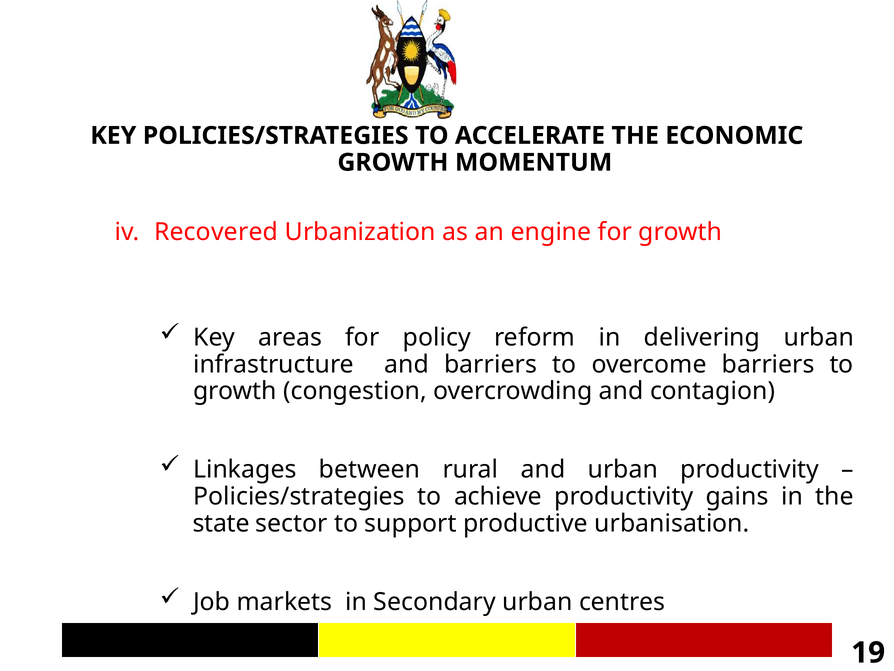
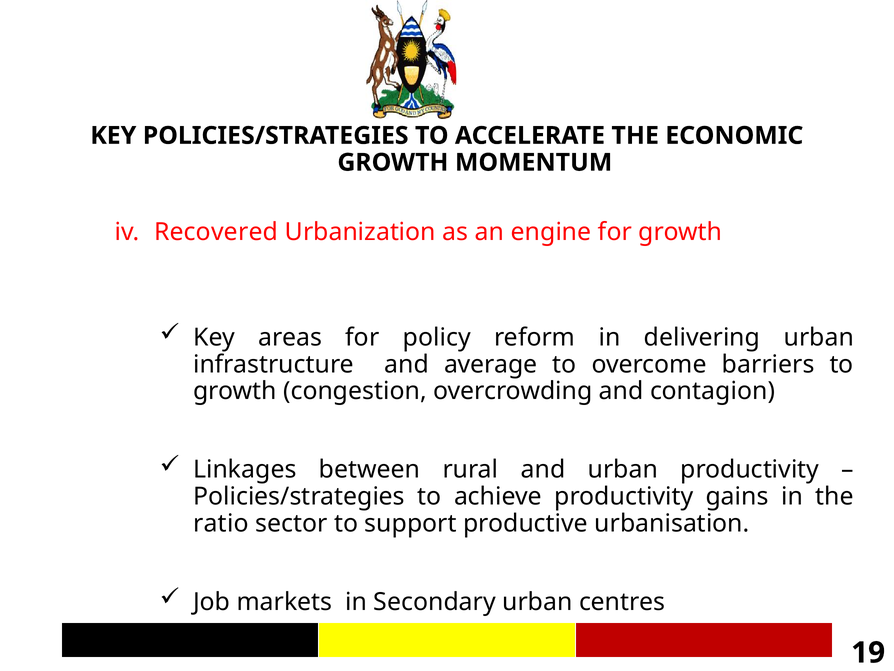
and barriers: barriers -> average
state: state -> ratio
